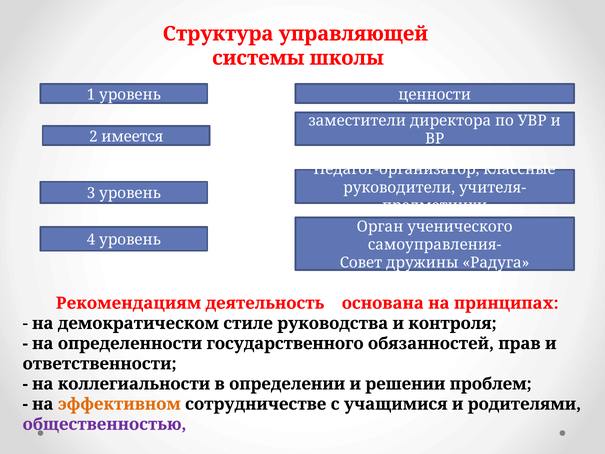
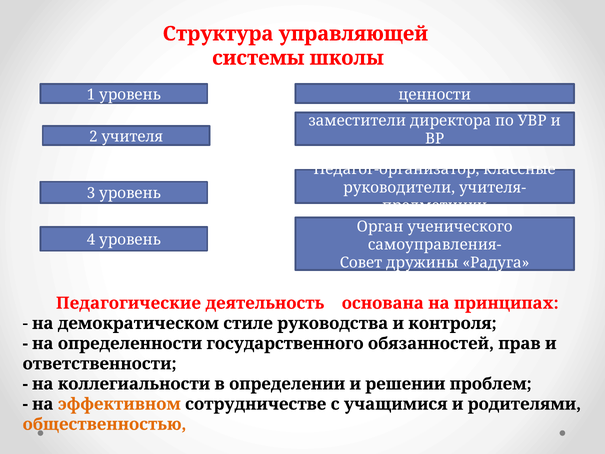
имеется: имеется -> учителя
Рекомендациям: Рекомендациям -> Педагогические
общественностью colour: purple -> orange
